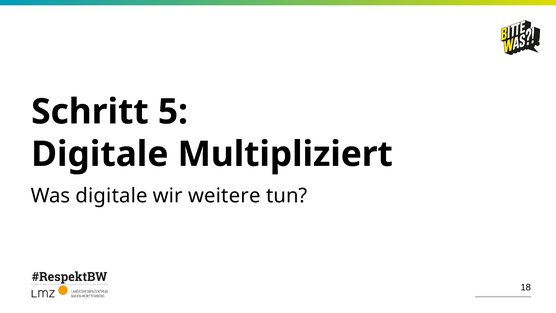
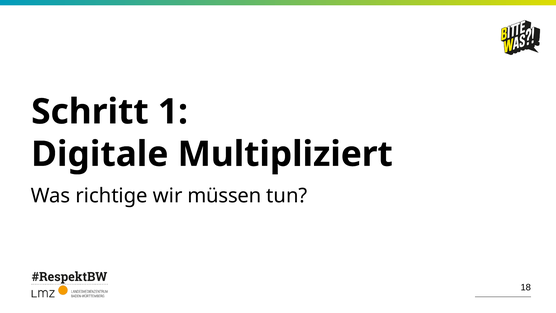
5: 5 -> 1
Was digitale: digitale -> richtige
weitere: weitere -> müssen
